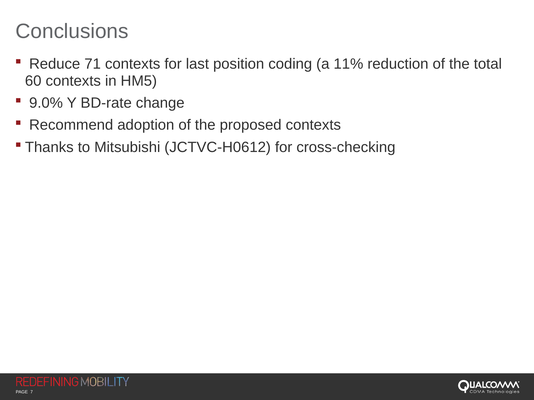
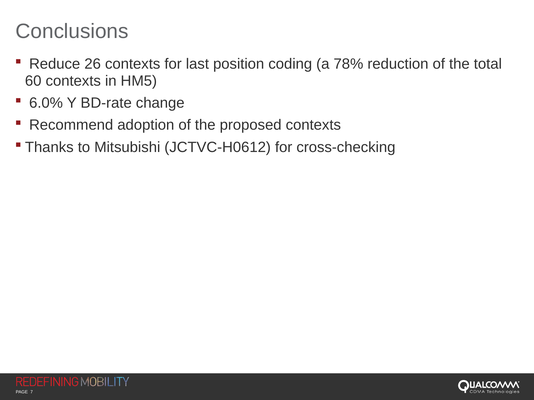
71: 71 -> 26
11%: 11% -> 78%
9.0%: 9.0% -> 6.0%
